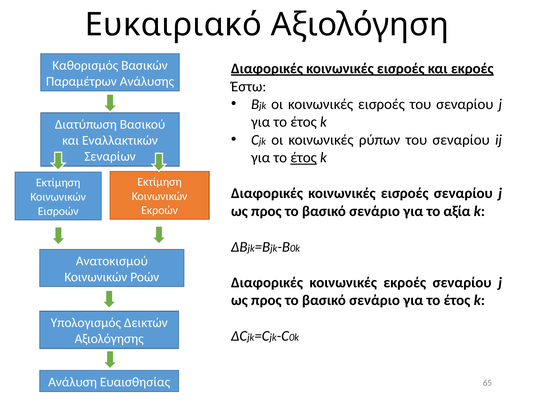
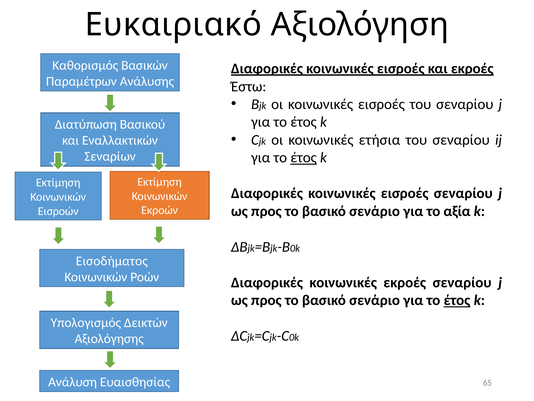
ρύπων: ρύπων -> ετήσια
Ανατοκισμού: Ανατοκισμού -> Εισοδήματος
έτος at (457, 300) underline: none -> present
